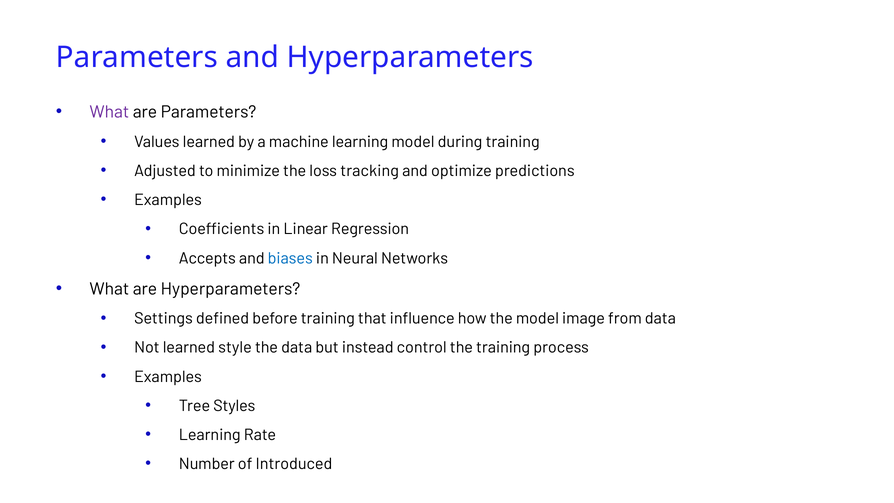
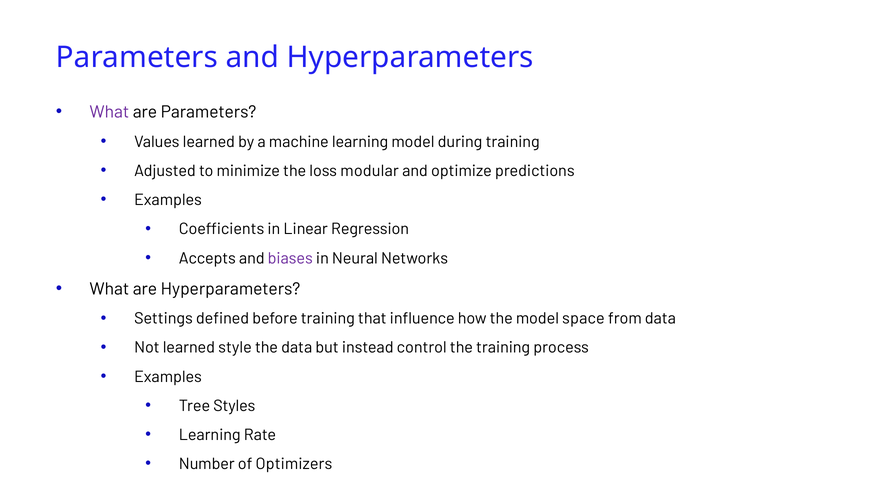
tracking: tracking -> modular
biases colour: blue -> purple
image: image -> space
Introduced: Introduced -> Optimizers
